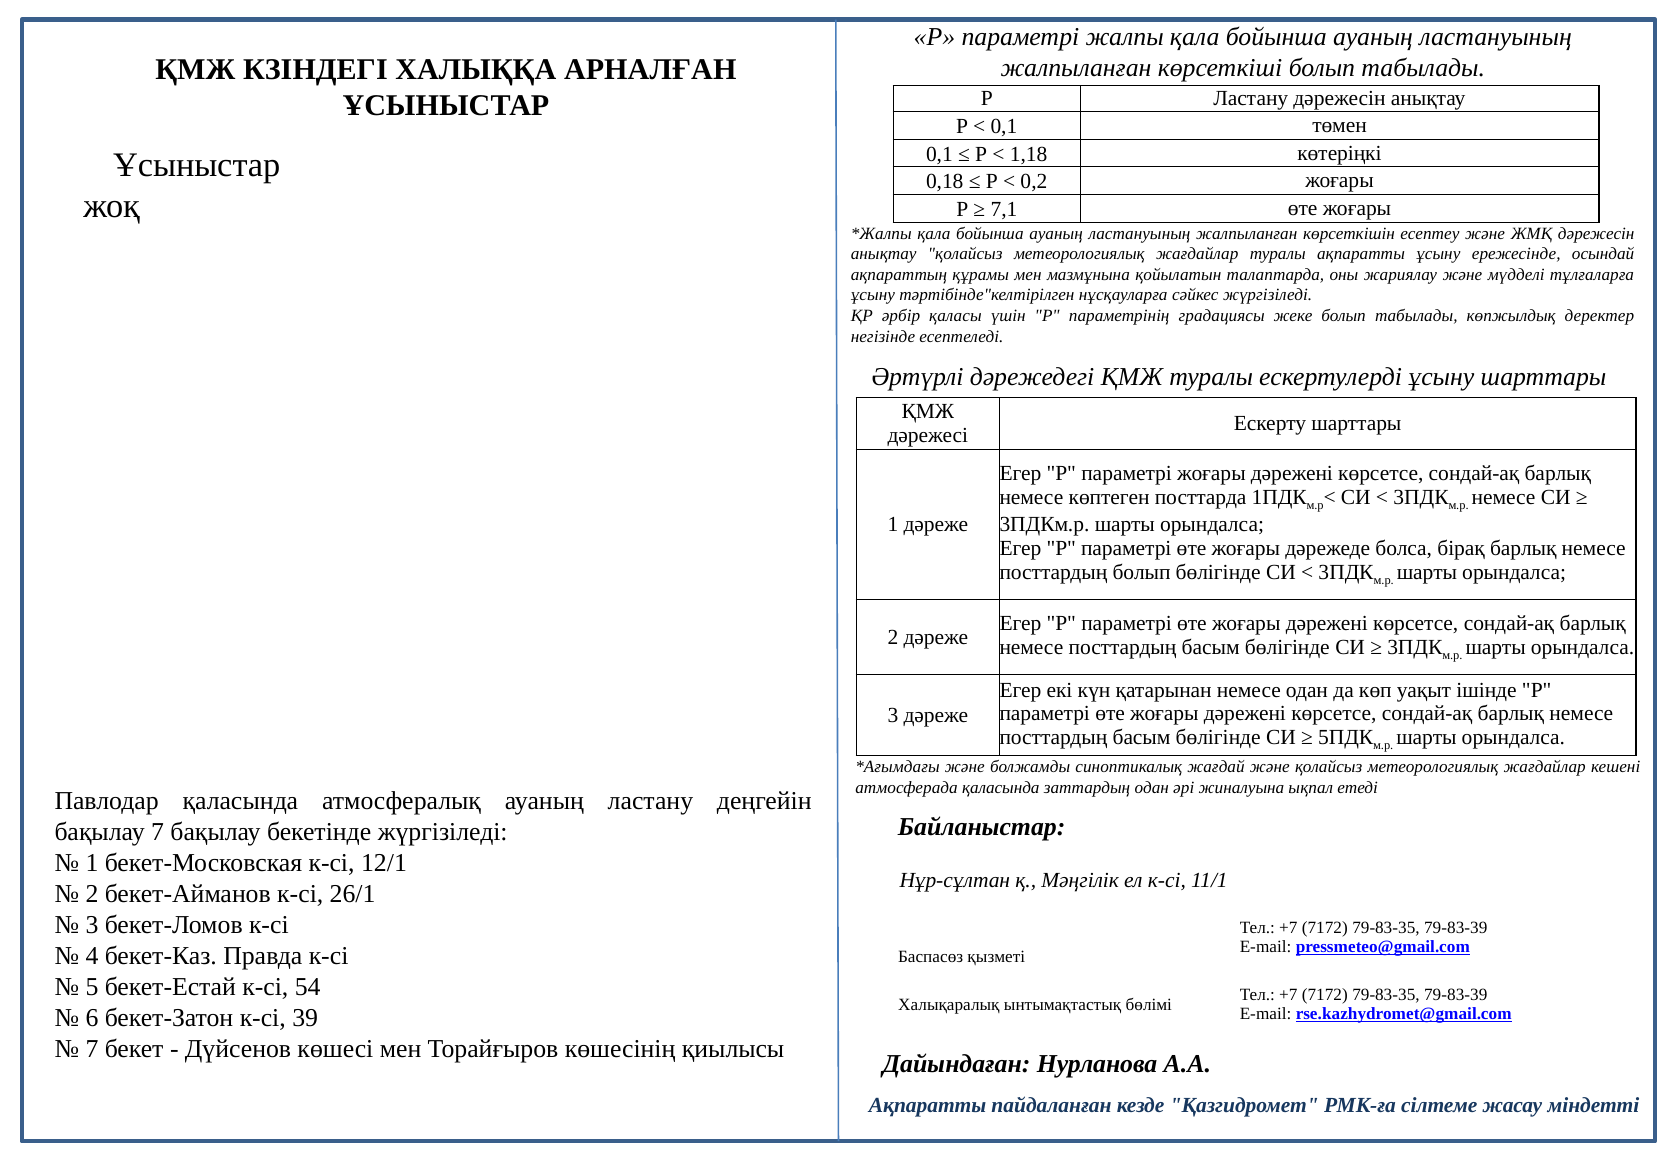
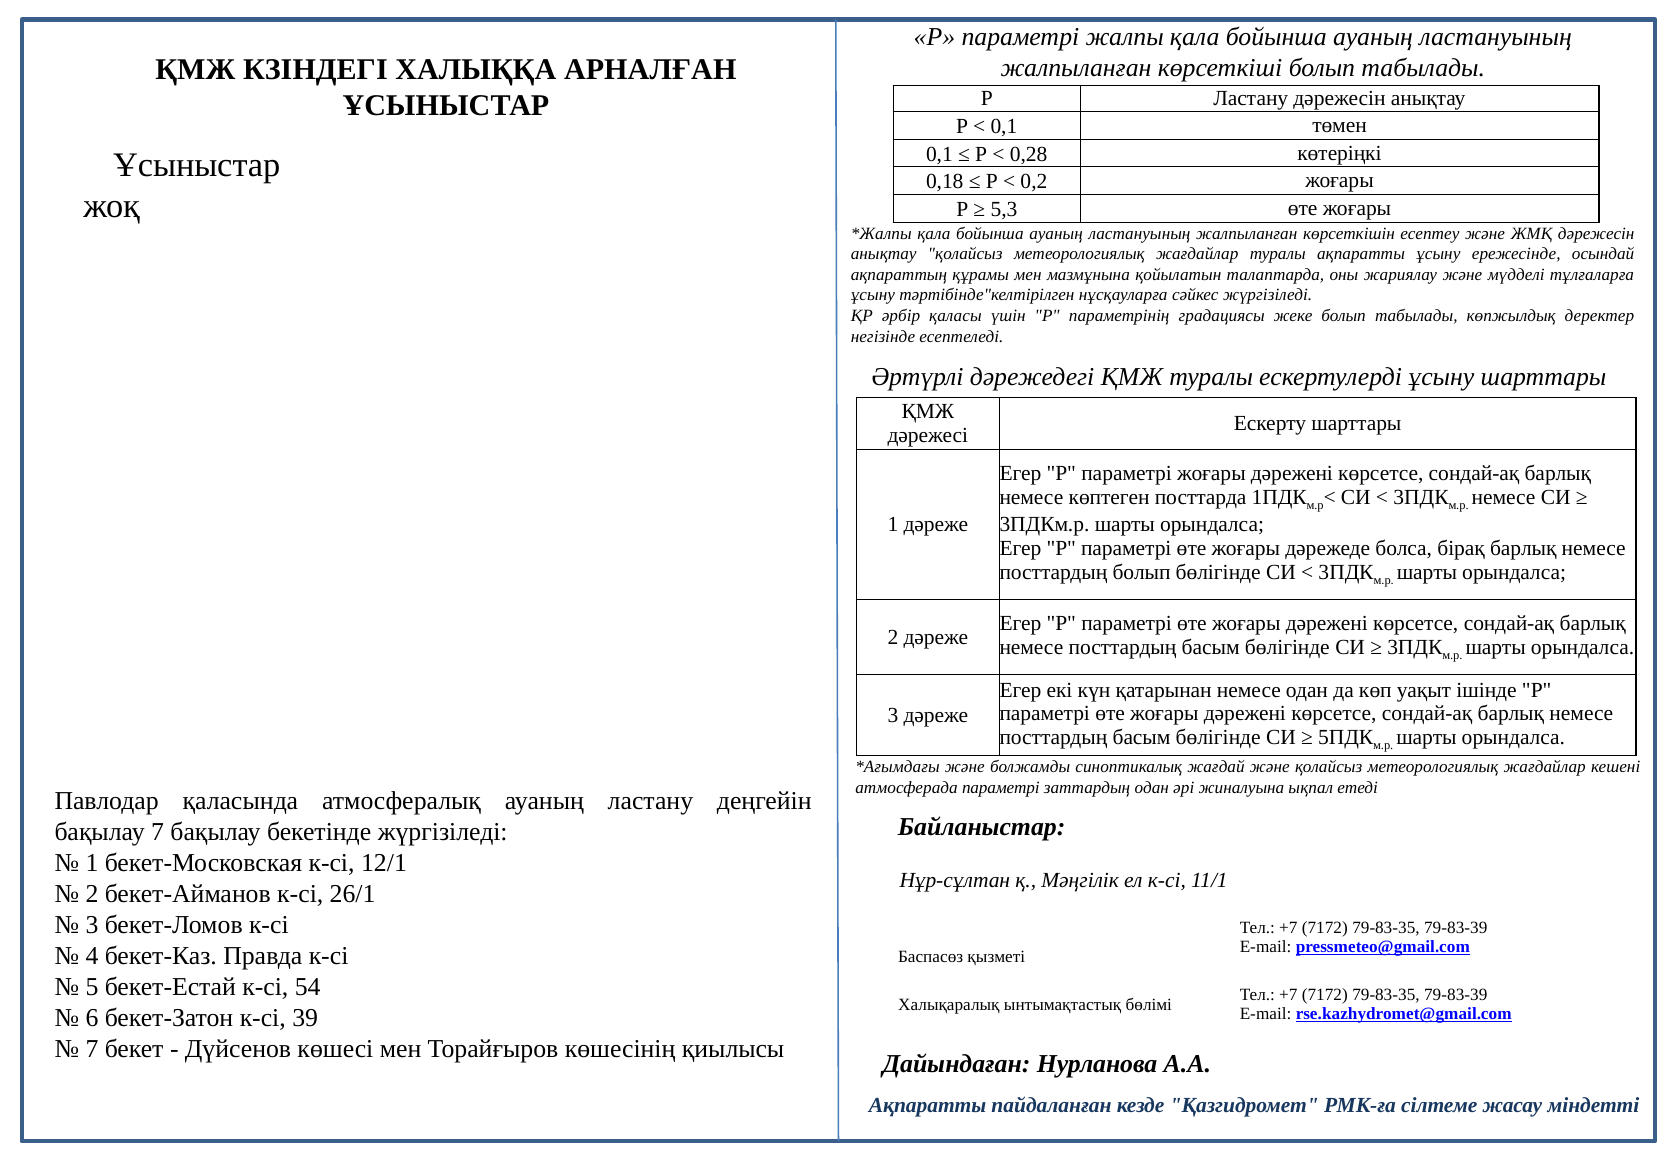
1,18: 1,18 -> 0,28
7,1: 7,1 -> 5,3
атмосферада қаласында: қаласында -> параметрі
